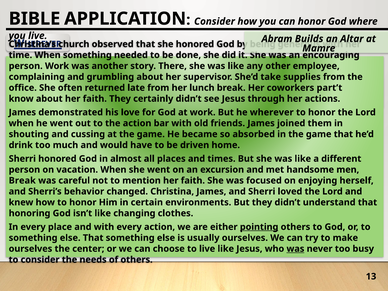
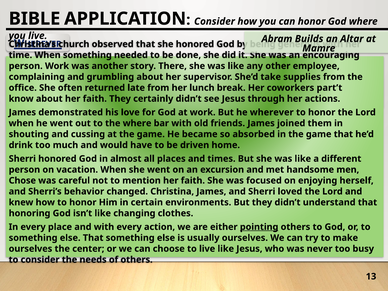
the action: action -> where
Break at (22, 181): Break -> Chose
was at (295, 249) underline: present -> none
